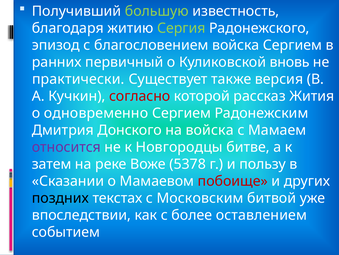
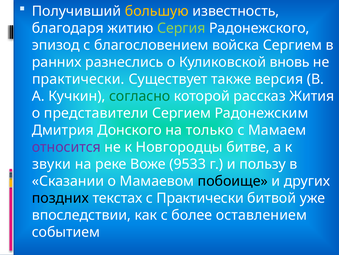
большую colour: light green -> yellow
первичный: первичный -> разнеслись
согласно colour: red -> green
одновременно: одновременно -> представители
на войска: войска -> только
затем: затем -> звуки
5378: 5378 -> 9533
побоище colour: red -> black
с Московским: Московским -> Практически
